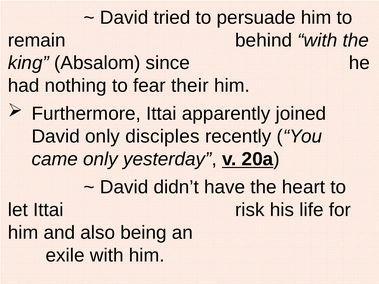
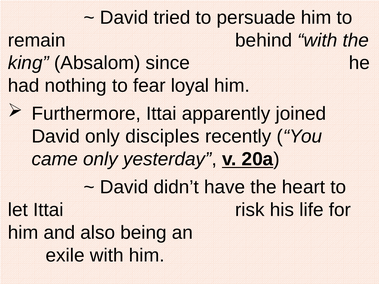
their: their -> loyal
